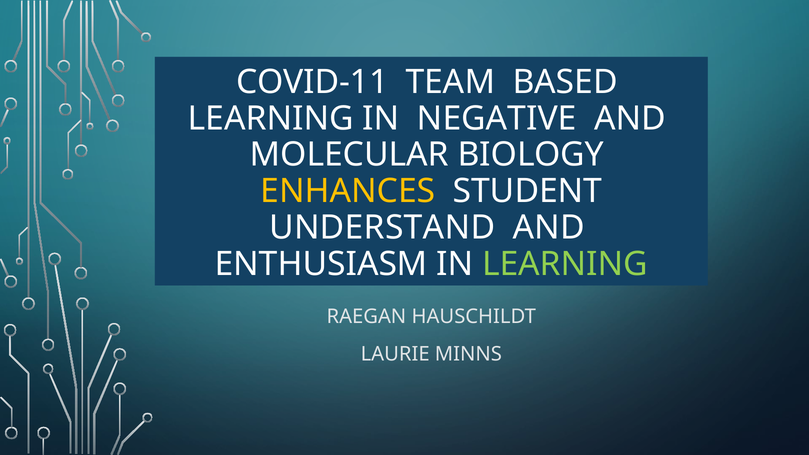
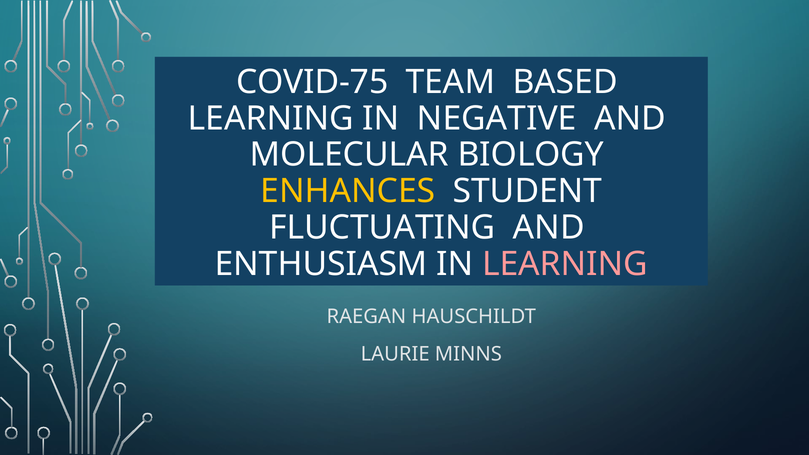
COVID-11: COVID-11 -> COVID-75
UNDERSTAND: UNDERSTAND -> FLUCTUATING
LEARNING at (565, 264) colour: light green -> pink
